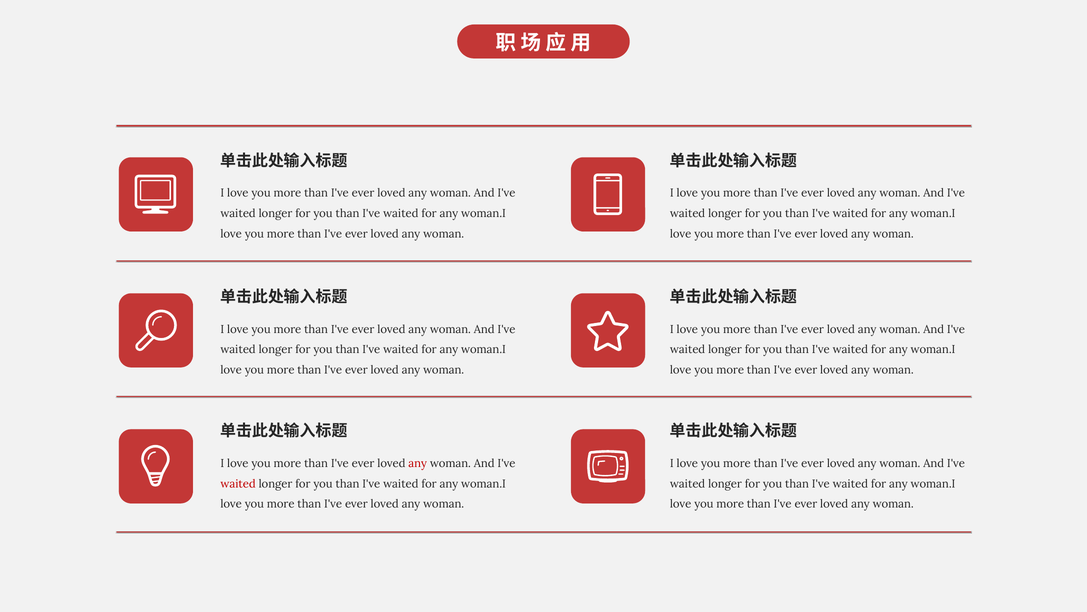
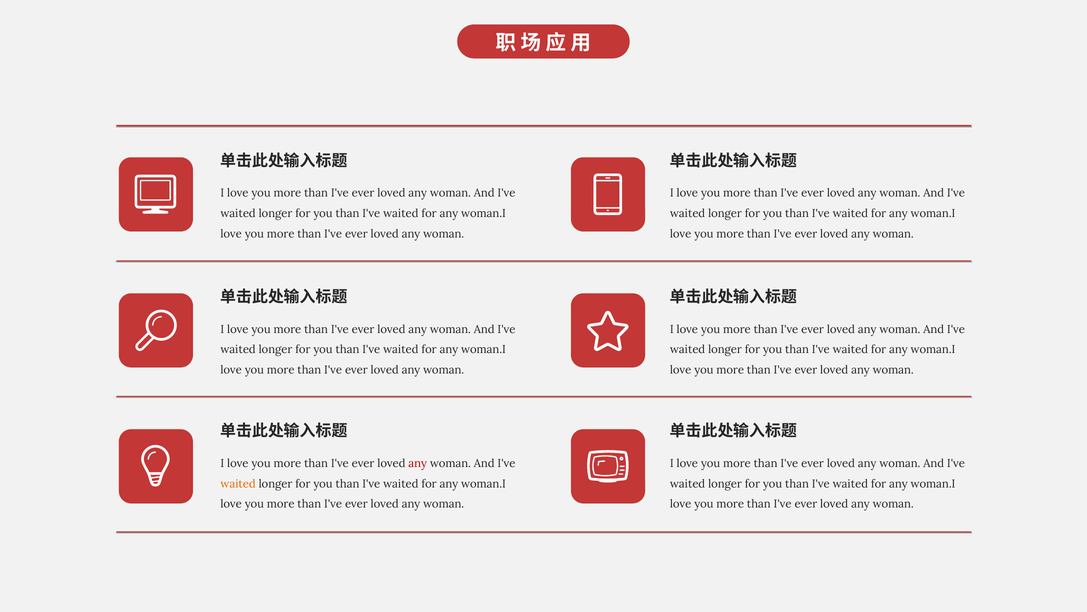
waited at (238, 483) colour: red -> orange
